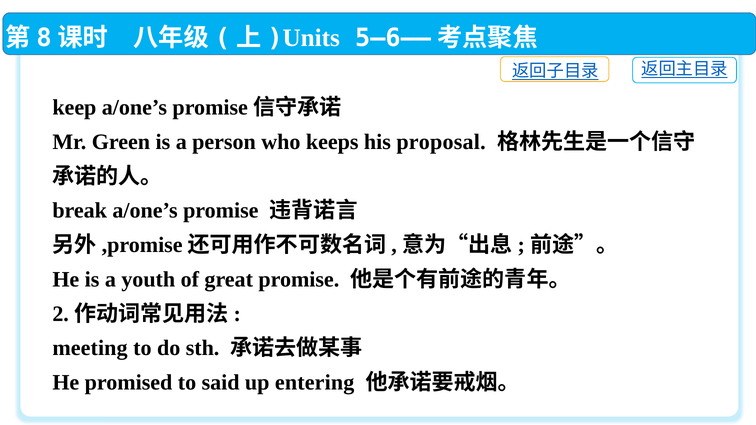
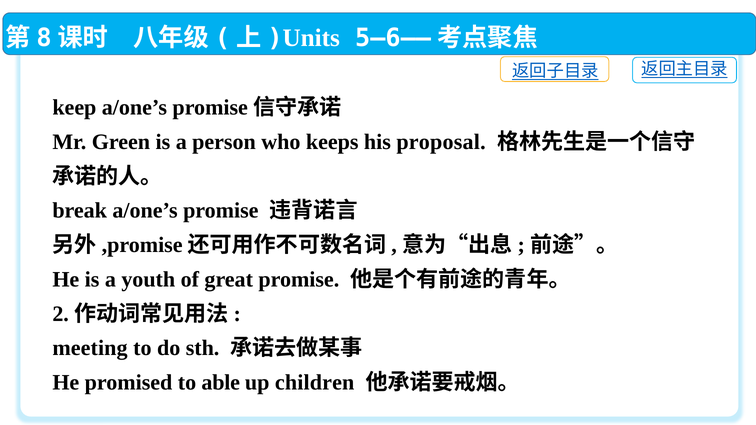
said: said -> able
entering: entering -> children
